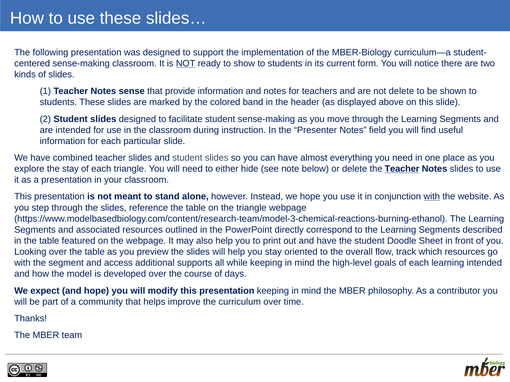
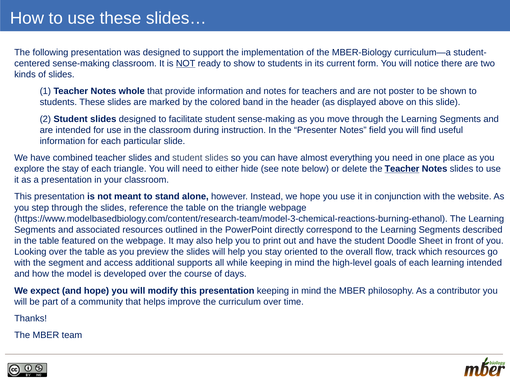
sense: sense -> whole
not delete: delete -> poster
with at (432, 197) underline: present -> none
